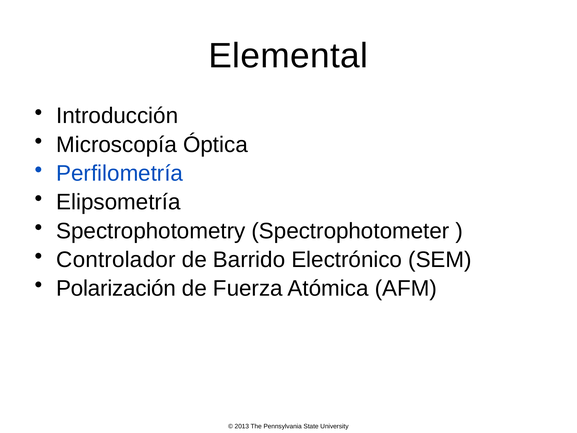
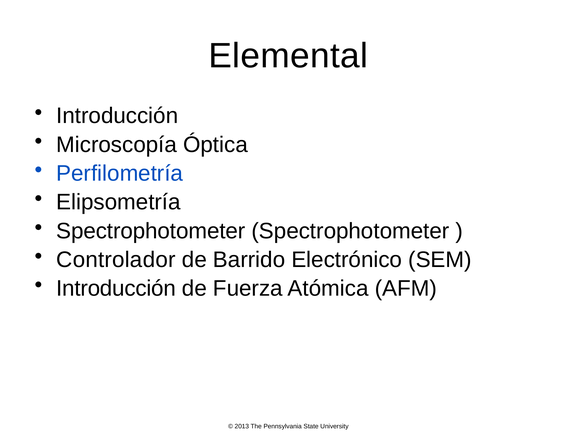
Spectrophotometry at (151, 231): Spectrophotometry -> Spectrophotometer
Polarización at (116, 288): Polarización -> Introducción
